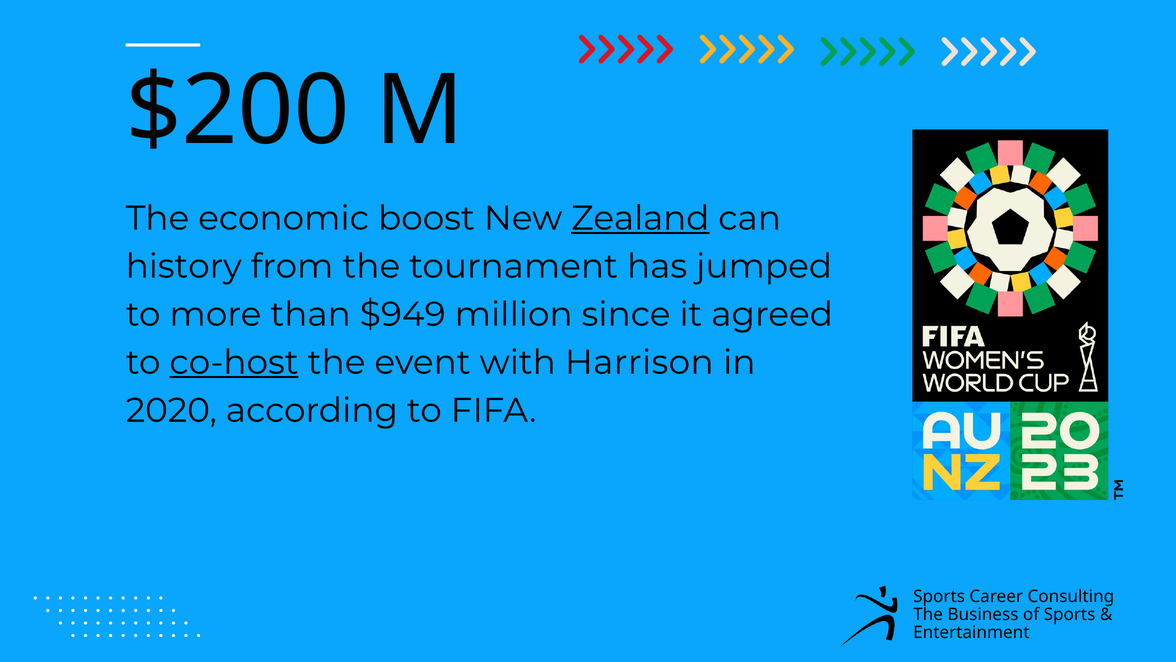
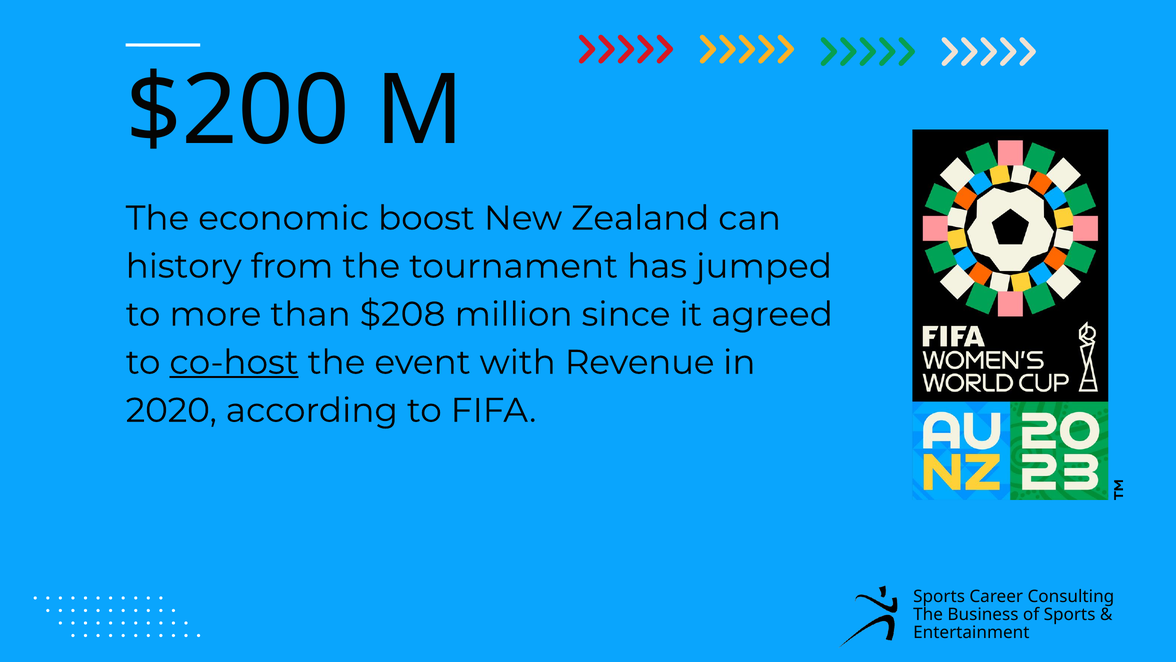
Zealand underline: present -> none
$949: $949 -> $208
Harrison: Harrison -> Revenue
